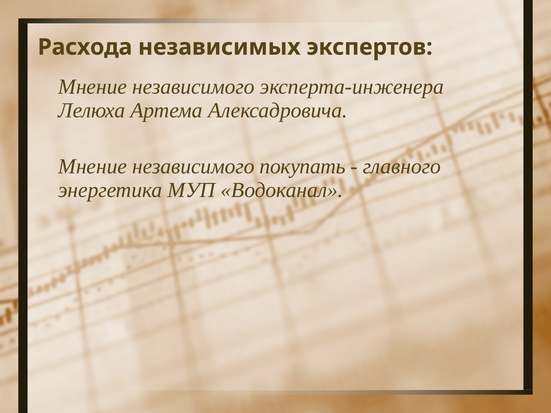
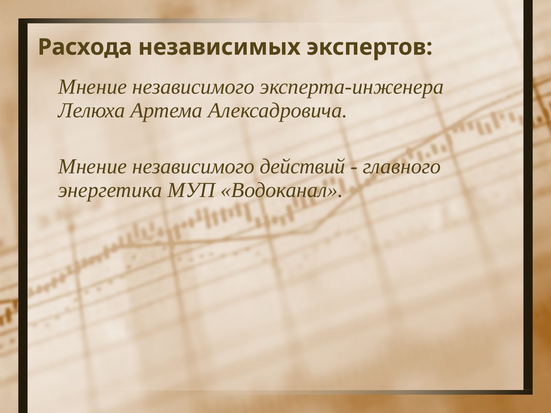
покупать: покупать -> действий
